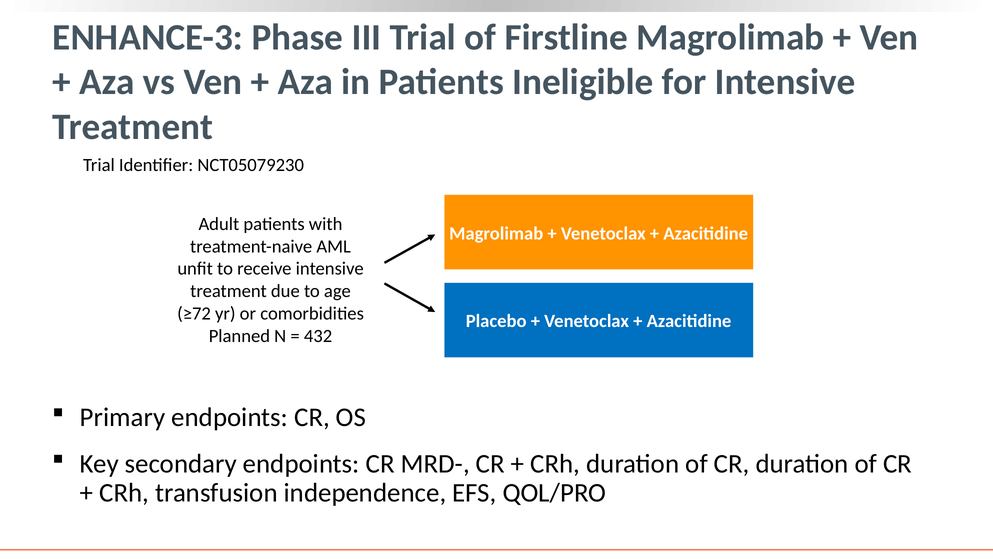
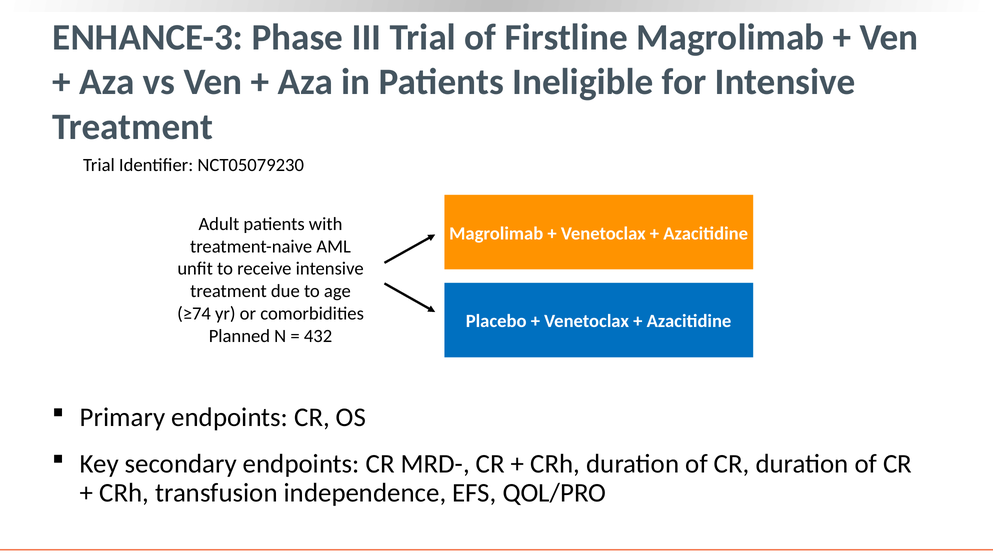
≥72: ≥72 -> ≥74
